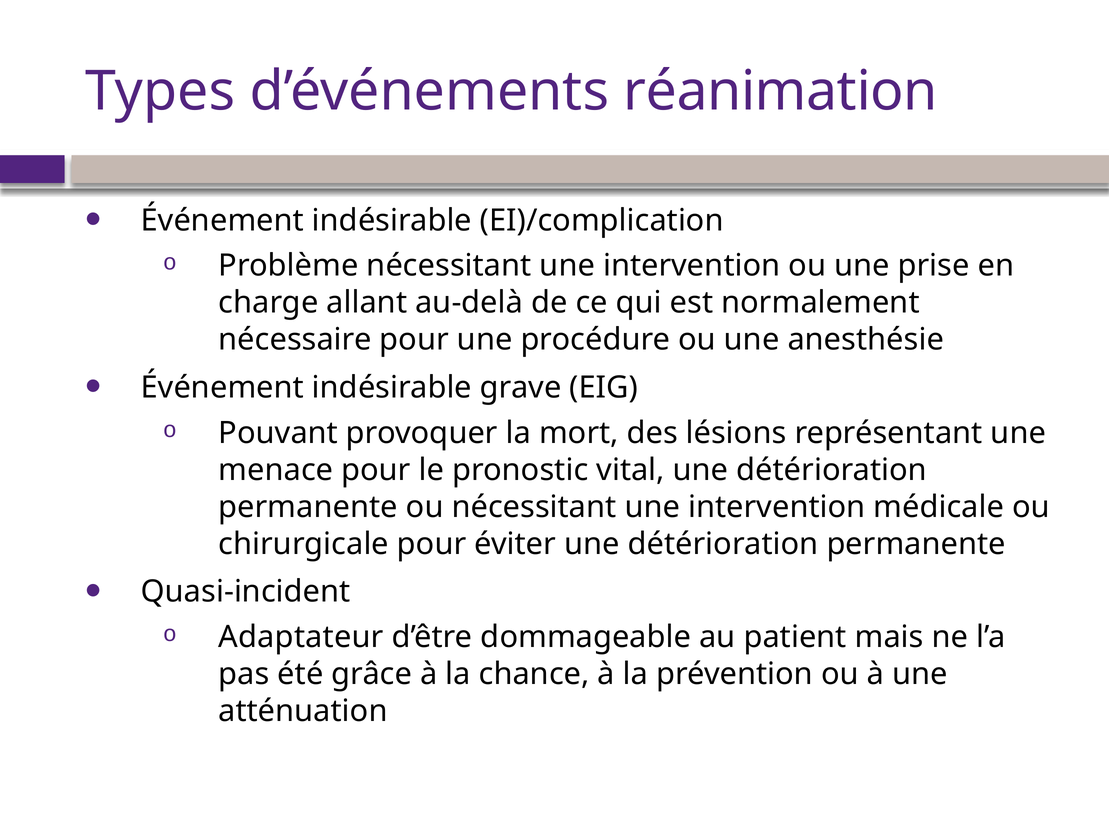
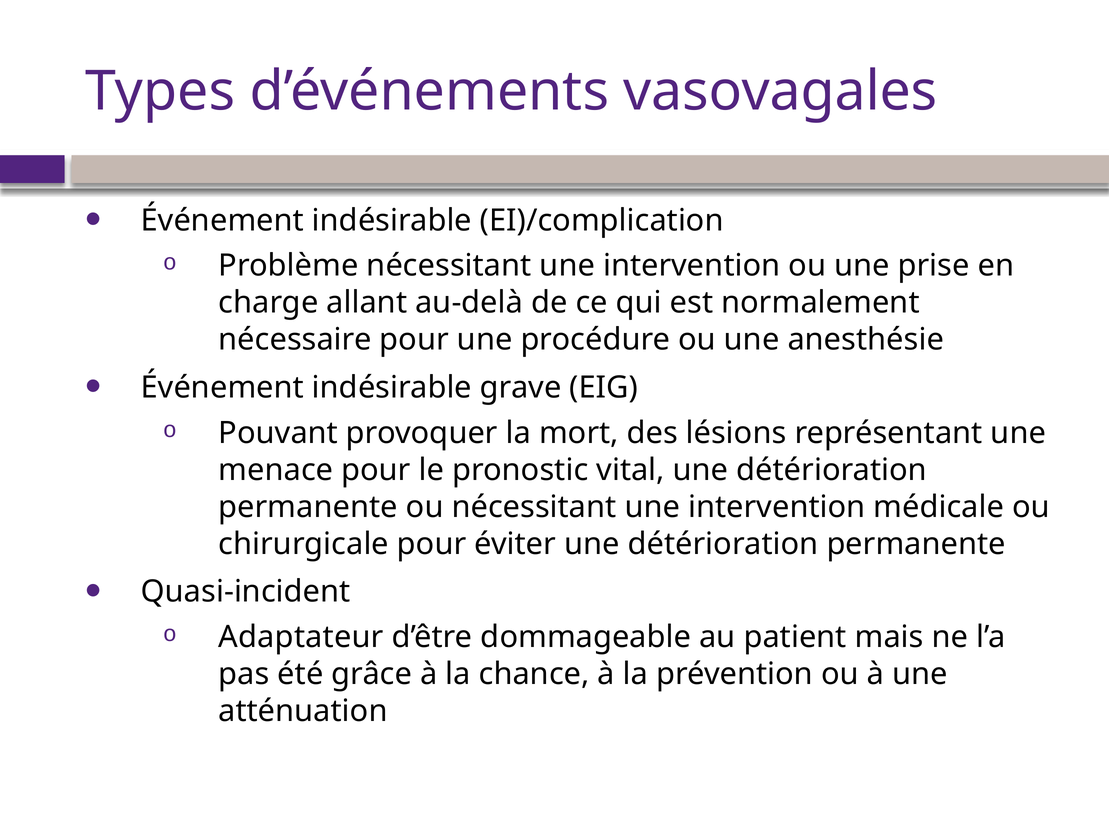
réanimation: réanimation -> vasovagales
